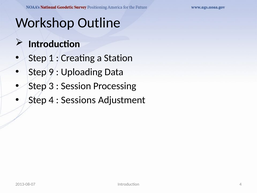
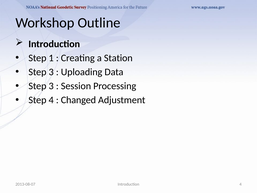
9 at (51, 72): 9 -> 3
Sessions: Sessions -> Changed
